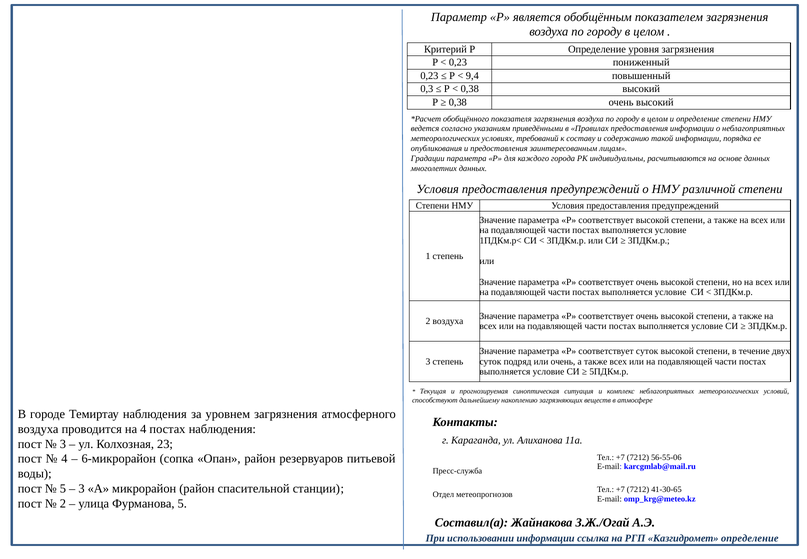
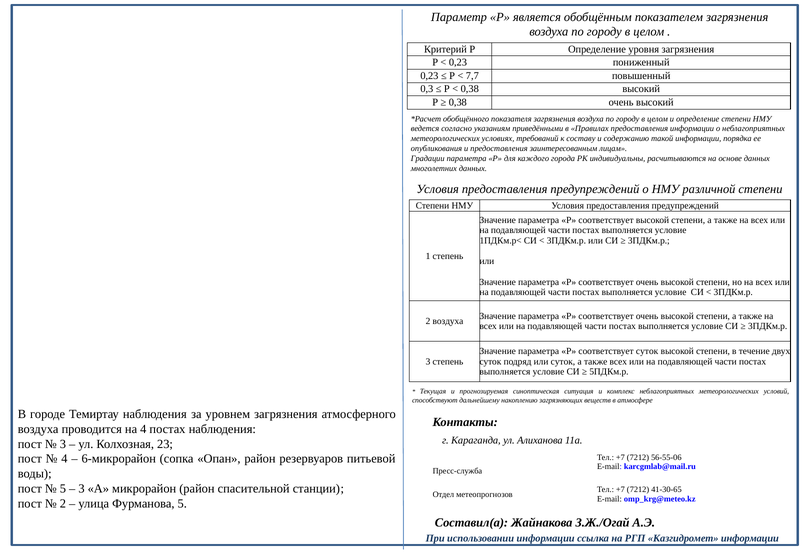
9,4: 9,4 -> 7,7
или очень: очень -> суток
Казгидромет определение: определение -> информации
